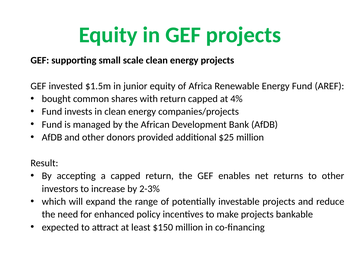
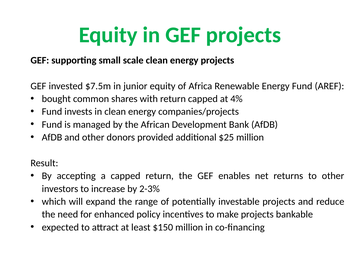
$1.5m: $1.5m -> $7.5m
